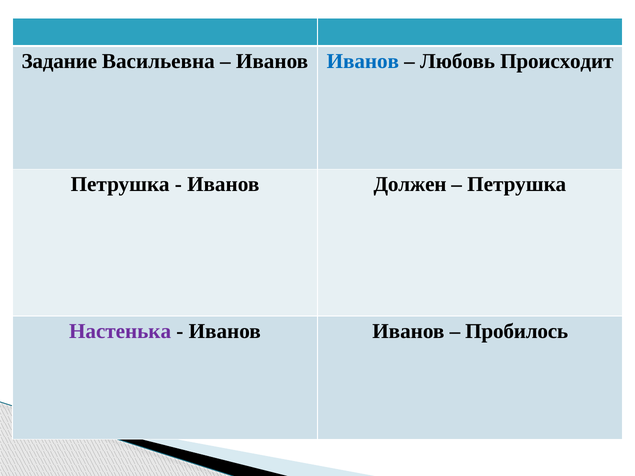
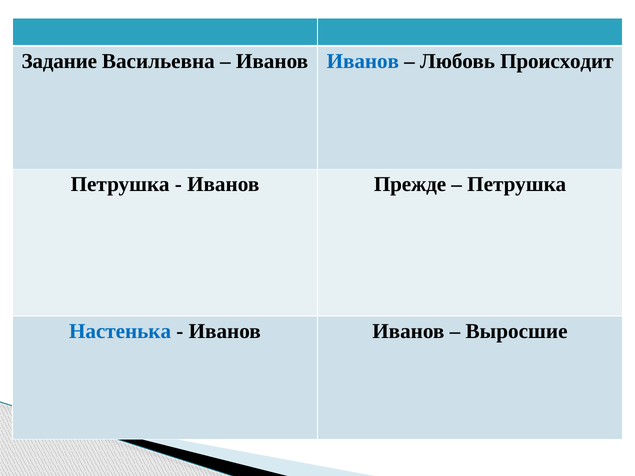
Должен: Должен -> Прежде
Настенька colour: purple -> blue
Пробилось: Пробилось -> Выросшие
